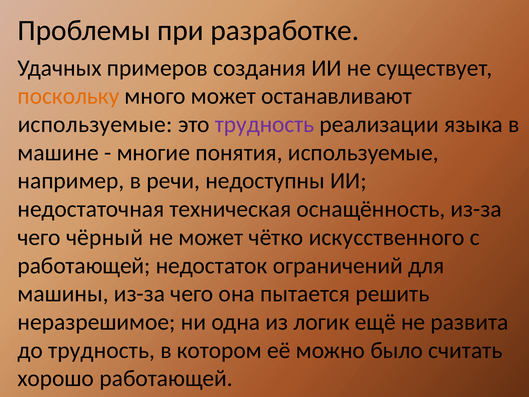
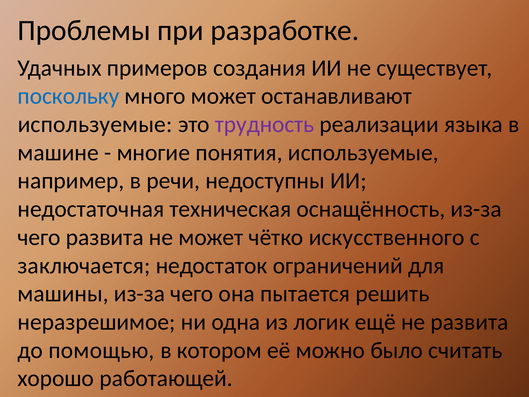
поскольку colour: orange -> blue
чего чёрный: чёрный -> развита
работающей at (84, 265): работающей -> заключается
до трудность: трудность -> помощью
